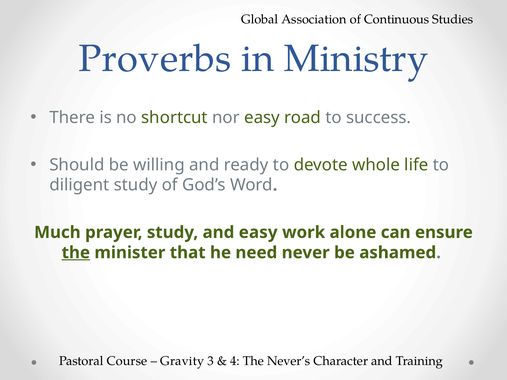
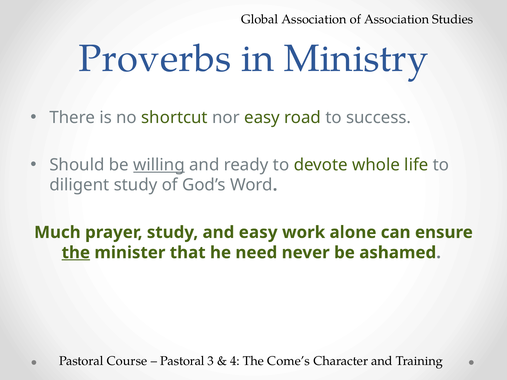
of Continuous: Continuous -> Association
willing underline: none -> present
Gravity at (182, 361): Gravity -> Pastoral
Never’s: Never’s -> Come’s
